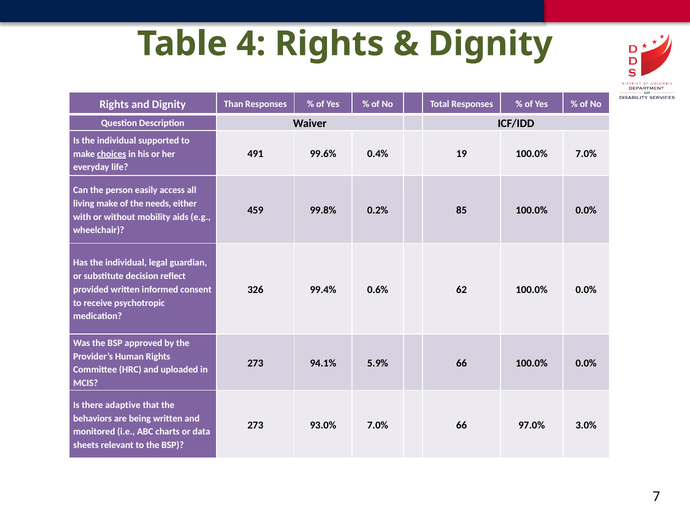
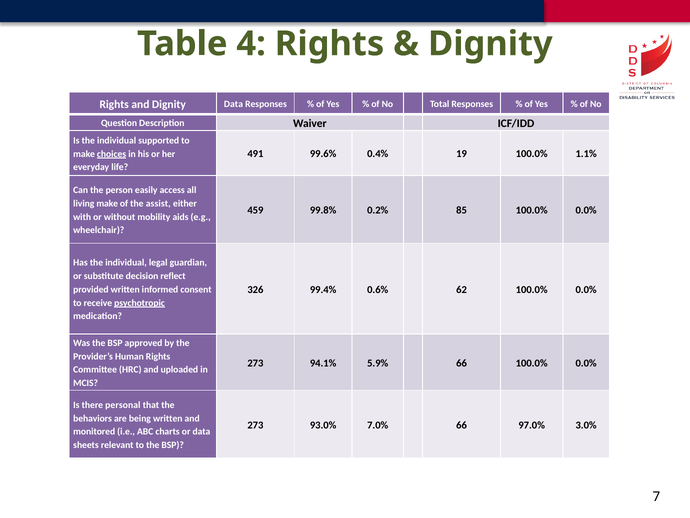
Dignity Than: Than -> Data
100.0% 7.0%: 7.0% -> 1.1%
needs: needs -> assist
psychotropic underline: none -> present
adaptive: adaptive -> personal
